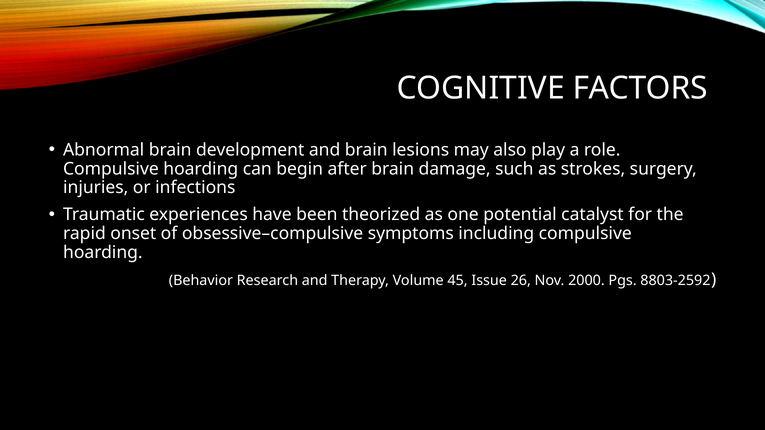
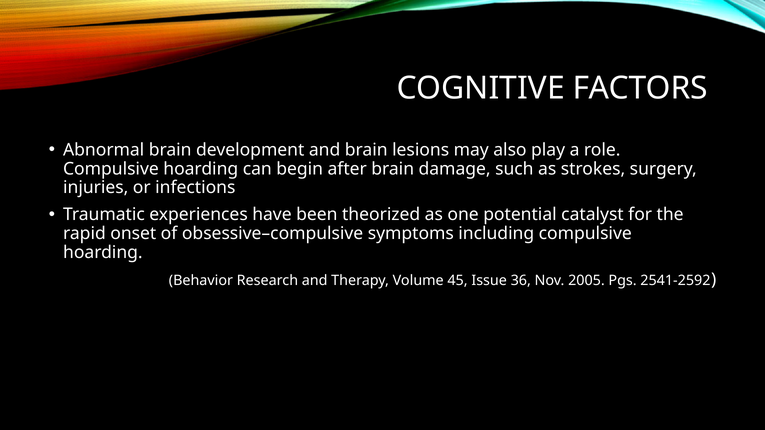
26: 26 -> 36
2000: 2000 -> 2005
8803-2592: 8803-2592 -> 2541-2592
